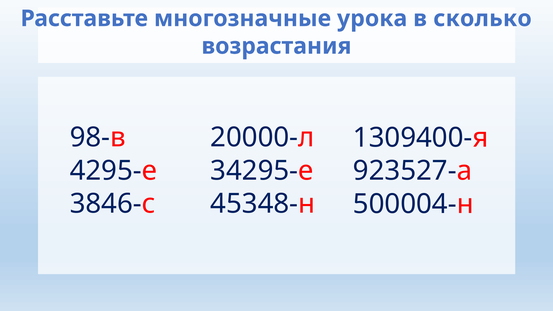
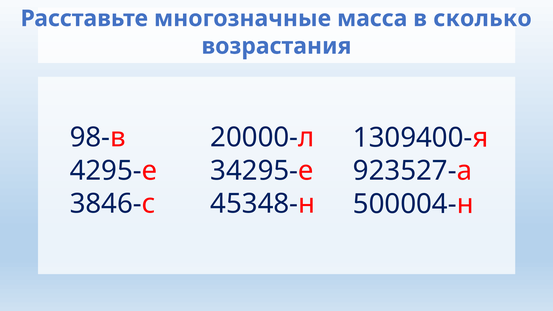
урока: урока -> масса
